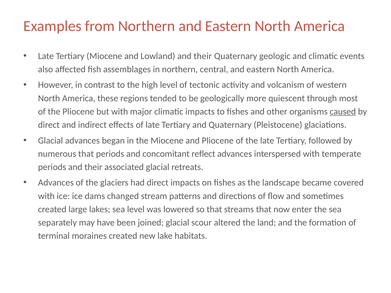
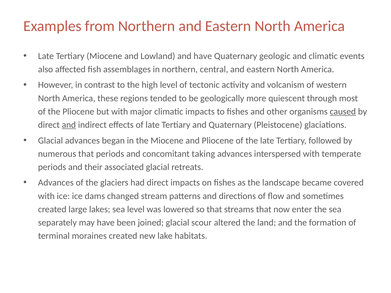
their at (203, 56): their -> have
and at (69, 125) underline: none -> present
reflect: reflect -> taking
